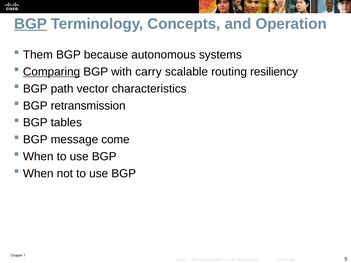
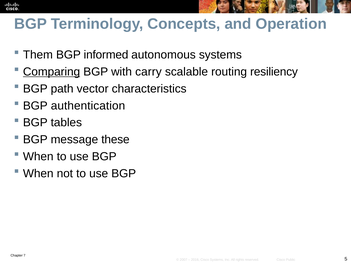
BGP at (31, 24) underline: present -> none
because: because -> informed
retransmission: retransmission -> authentication
come: come -> these
